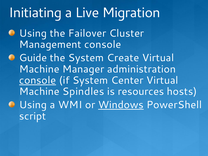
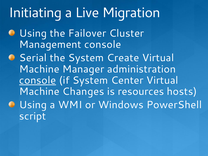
Guide: Guide -> Serial
Spindles: Spindles -> Changes
Windows underline: present -> none
